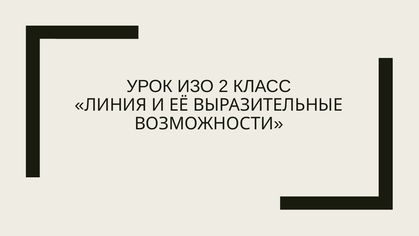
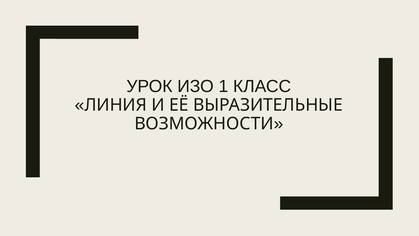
2: 2 -> 1
